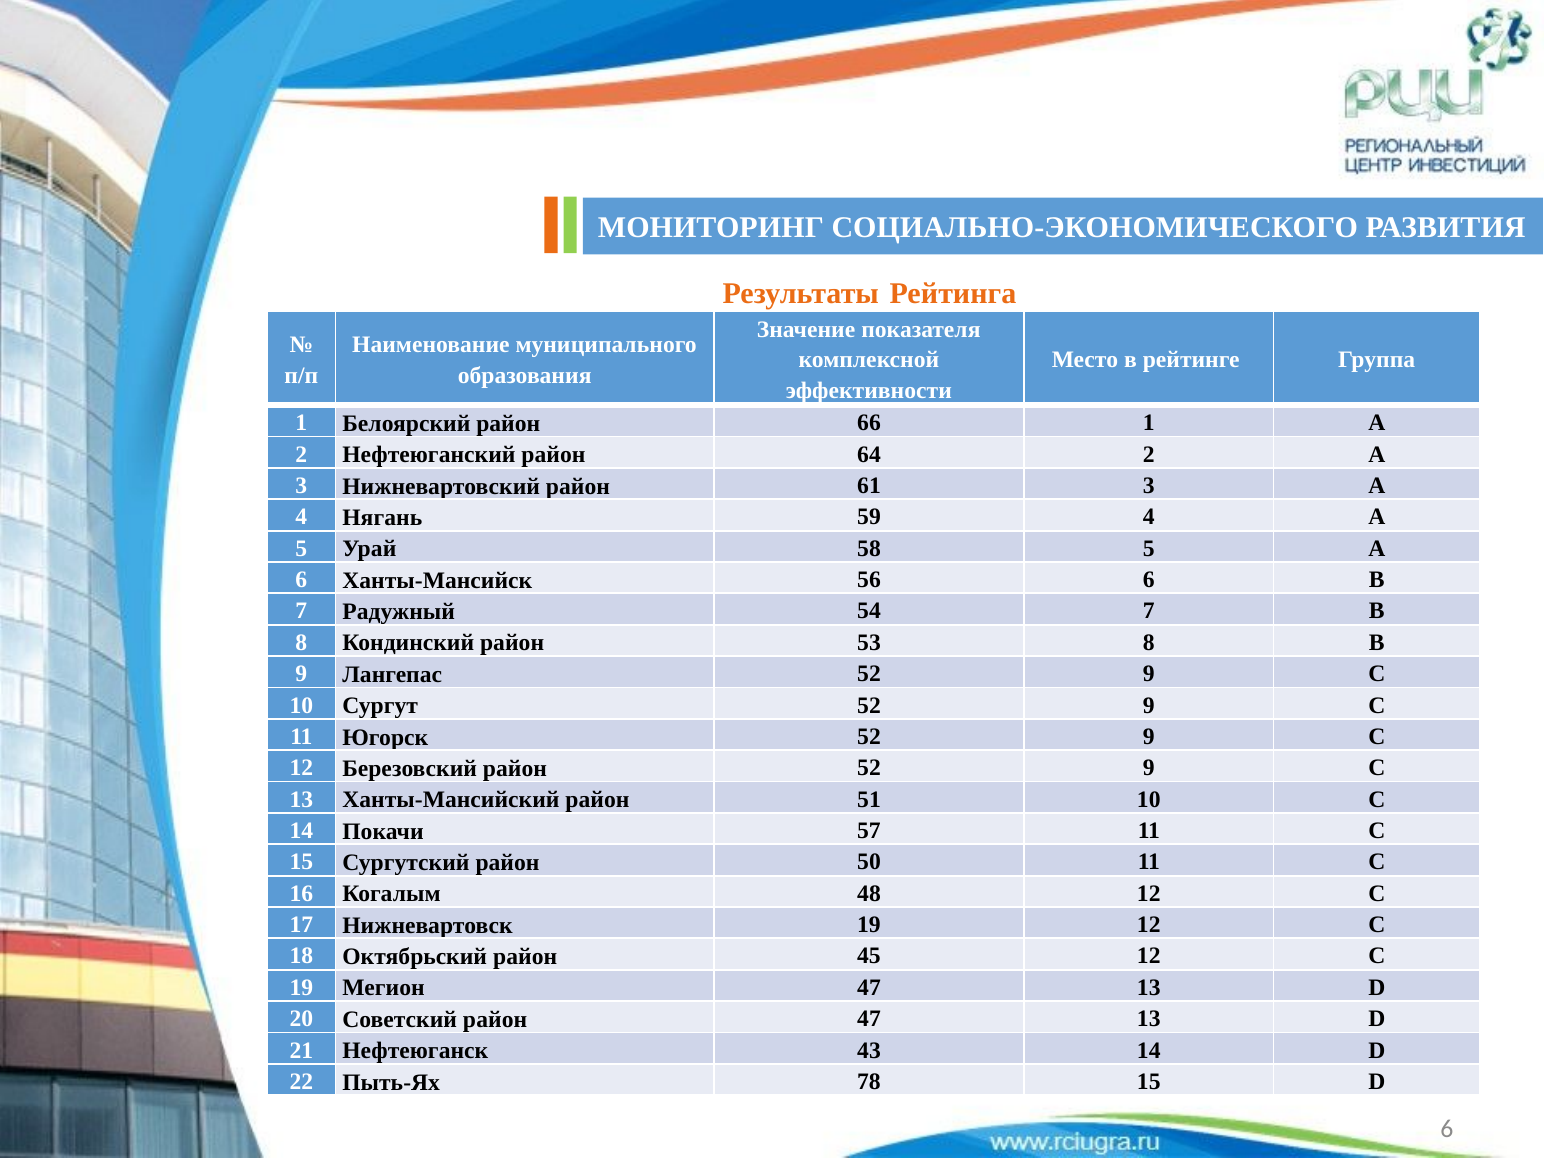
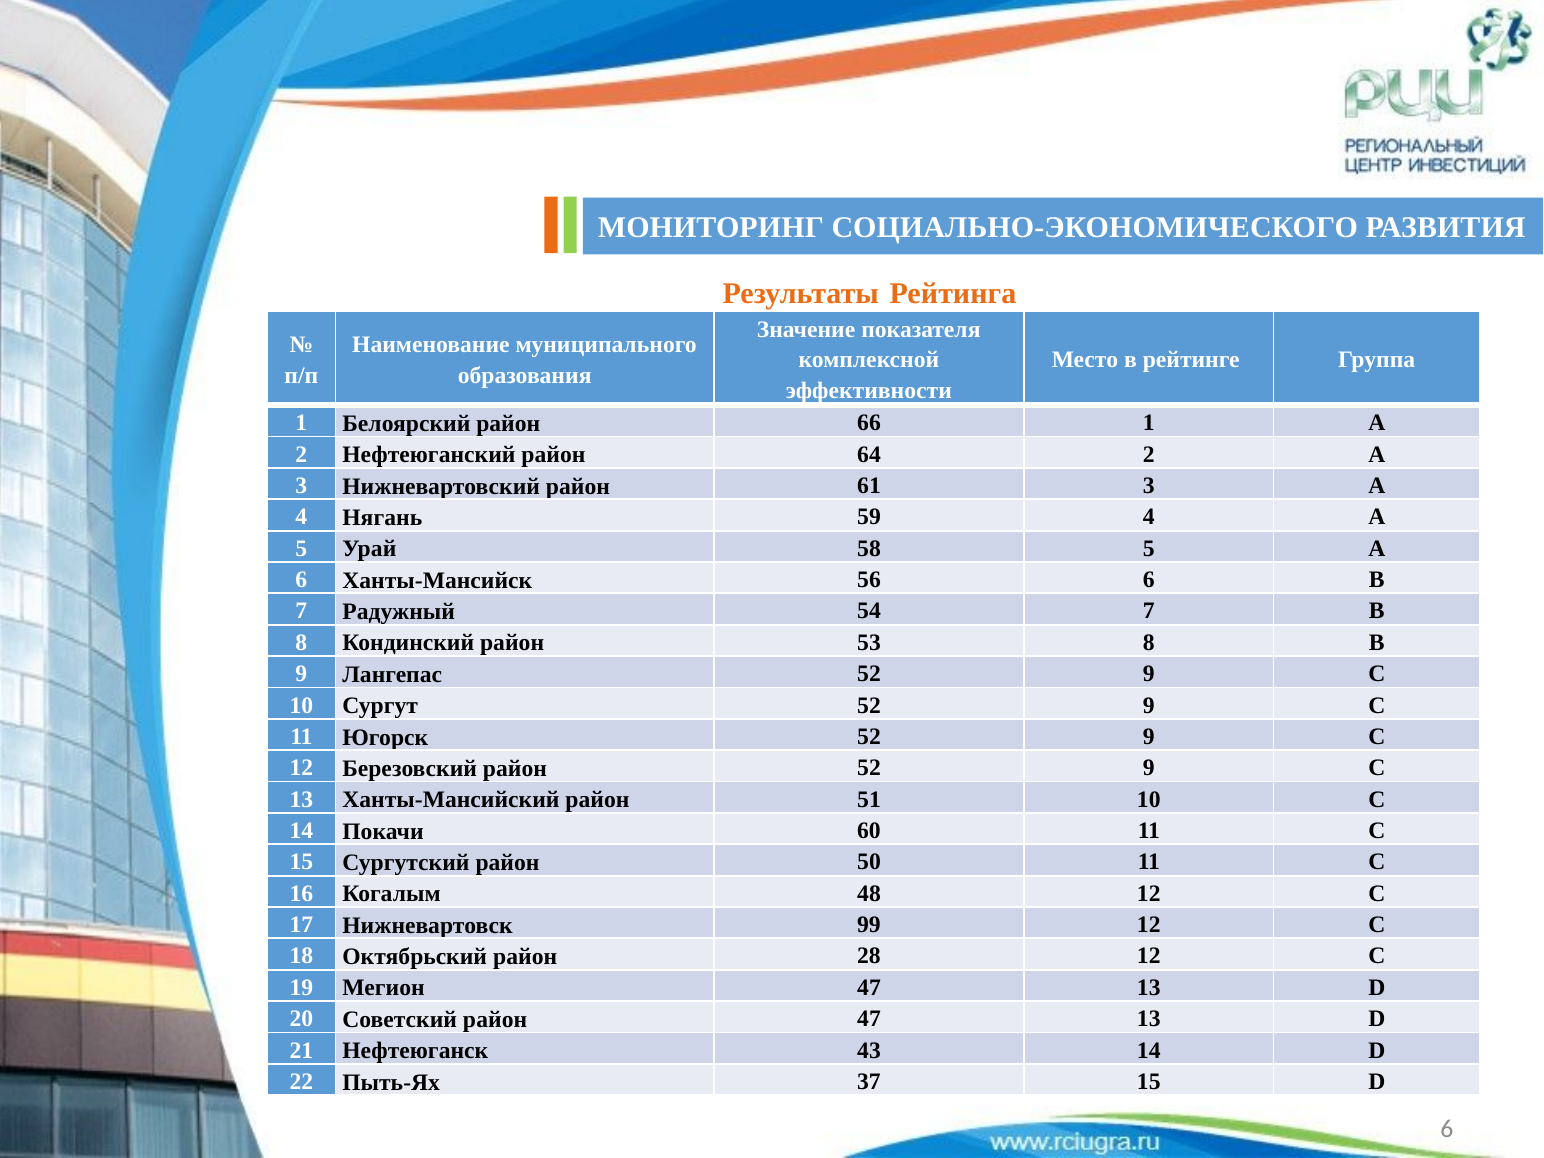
57: 57 -> 60
Нижневартовск 19: 19 -> 99
45: 45 -> 28
78: 78 -> 37
